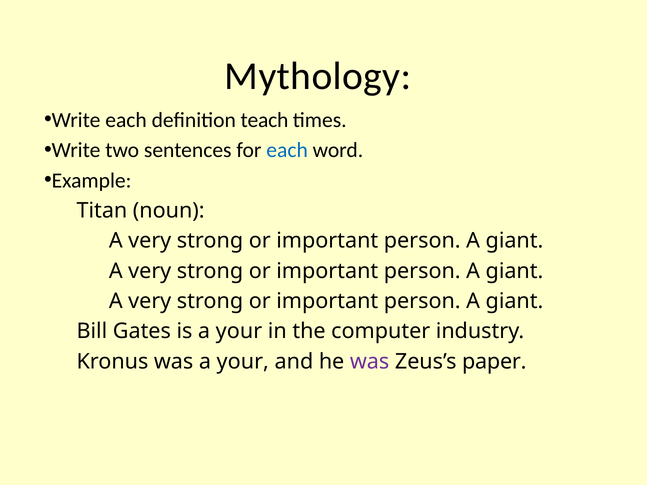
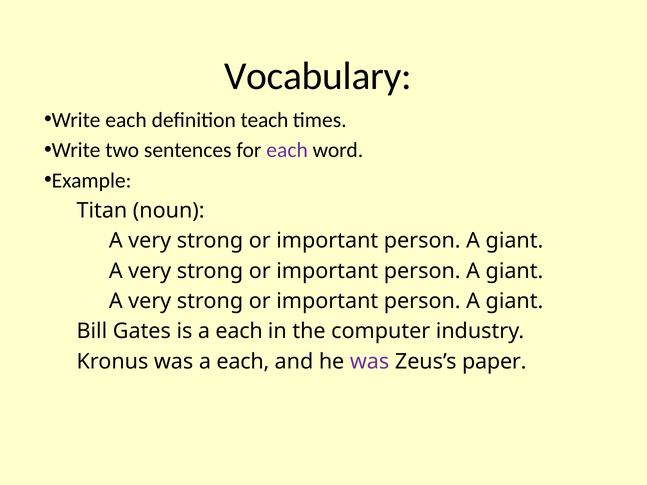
Mythology: Mythology -> Vocabulary
each at (287, 150) colour: blue -> purple
is a your: your -> each
was a your: your -> each
